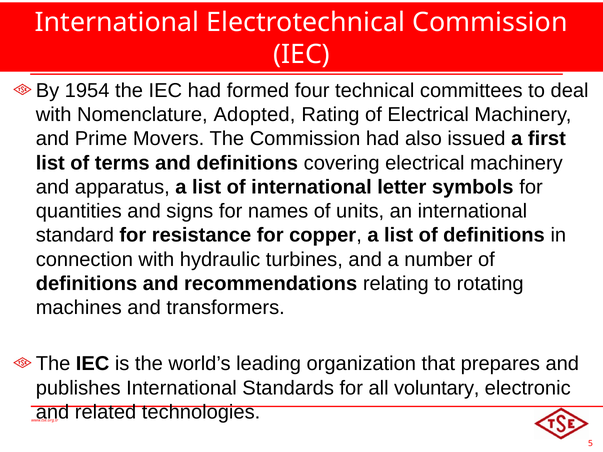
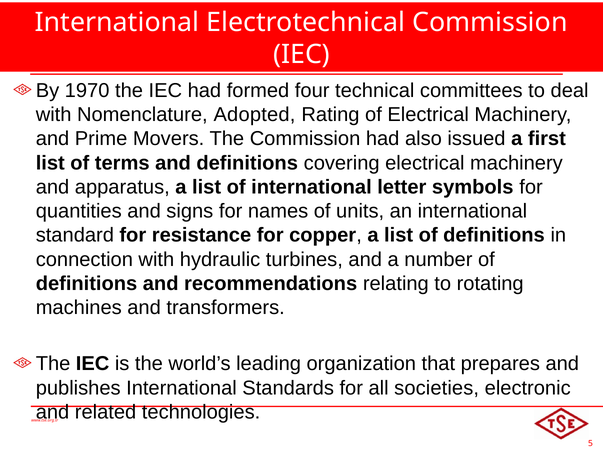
1954: 1954 -> 1970
voluntary: voluntary -> societies
